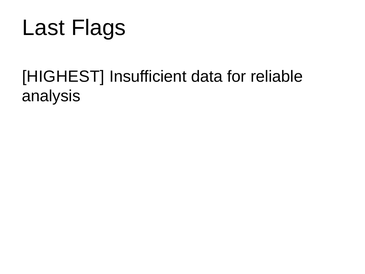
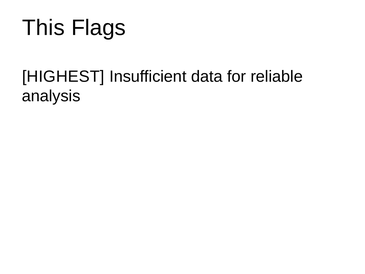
Last: Last -> This
